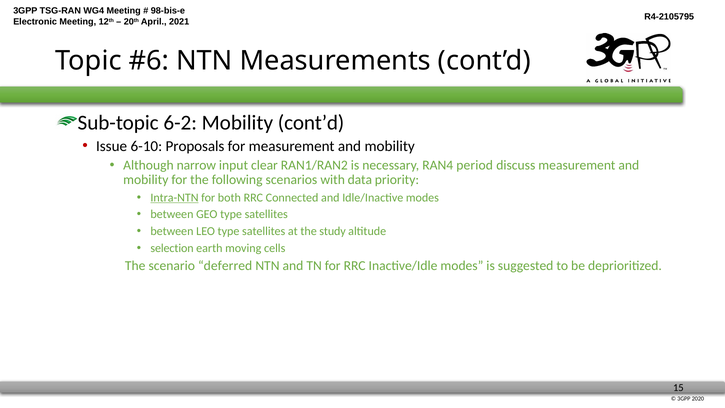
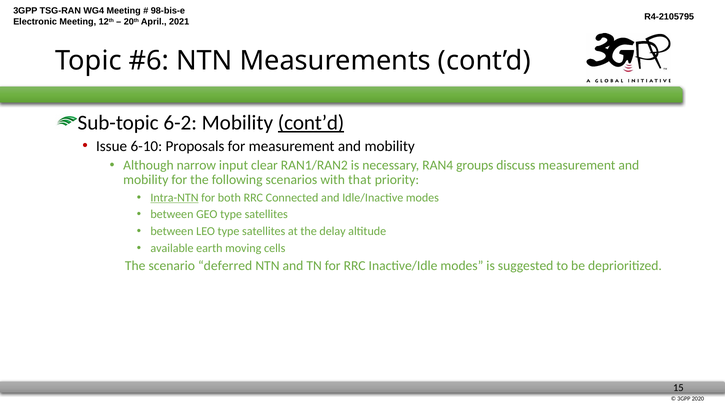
cont’d at (311, 123) underline: none -> present
period: period -> groups
data: data -> that
study: study -> delay
selection: selection -> available
